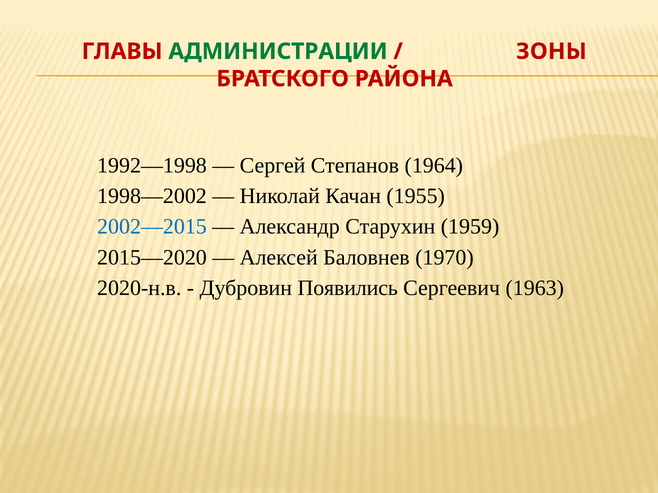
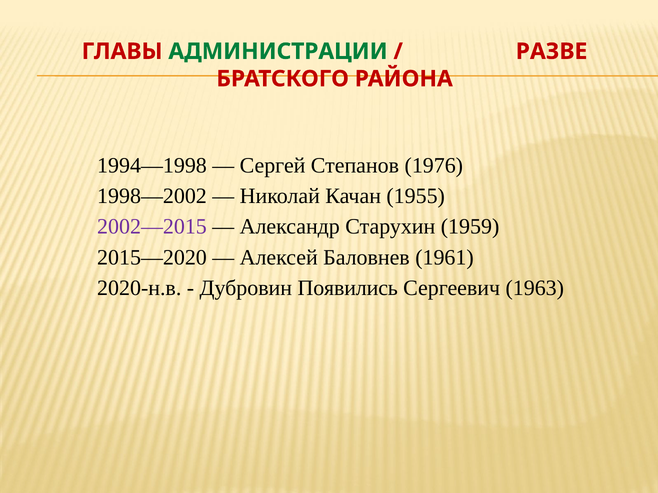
ЗОНЫ: ЗОНЫ -> РАЗВЕ
1992—1998: 1992—1998 -> 1994—1998
1964: 1964 -> 1976
2002—2015 colour: blue -> purple
1970: 1970 -> 1961
